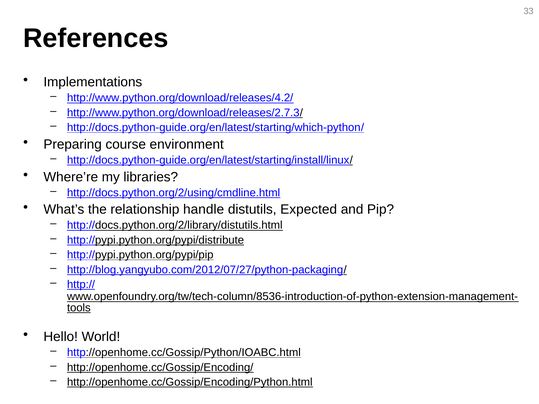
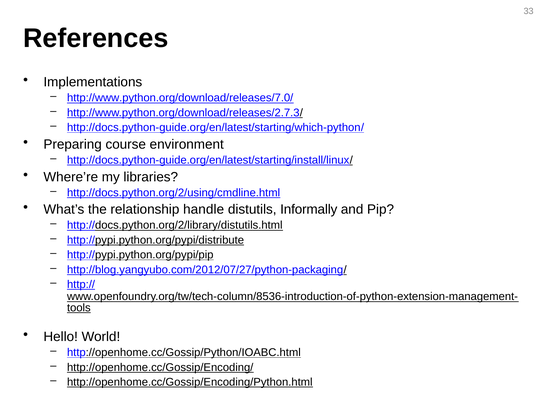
http://www.python.org/download/releases/4.2/: http://www.python.org/download/releases/4.2/ -> http://www.python.org/download/releases/7.0/
Expected: Expected -> Informally
